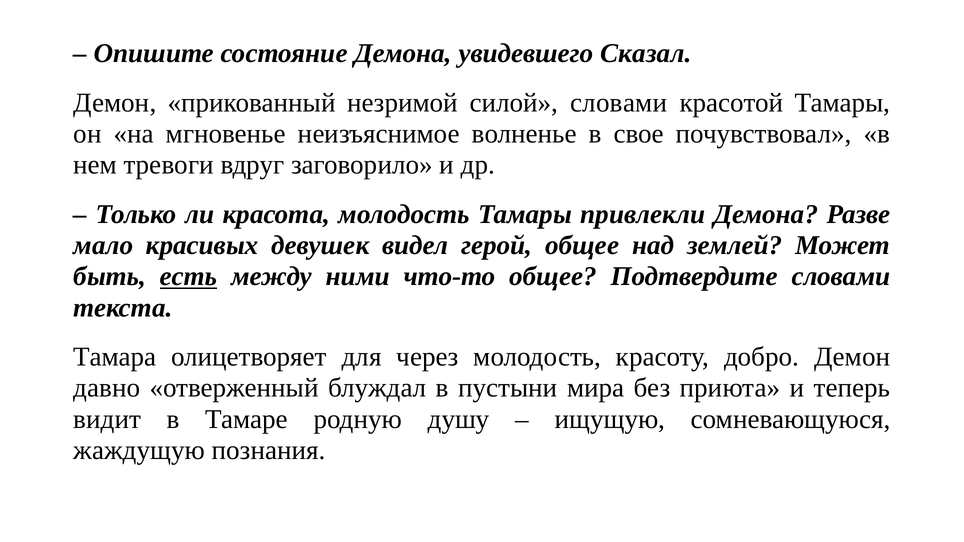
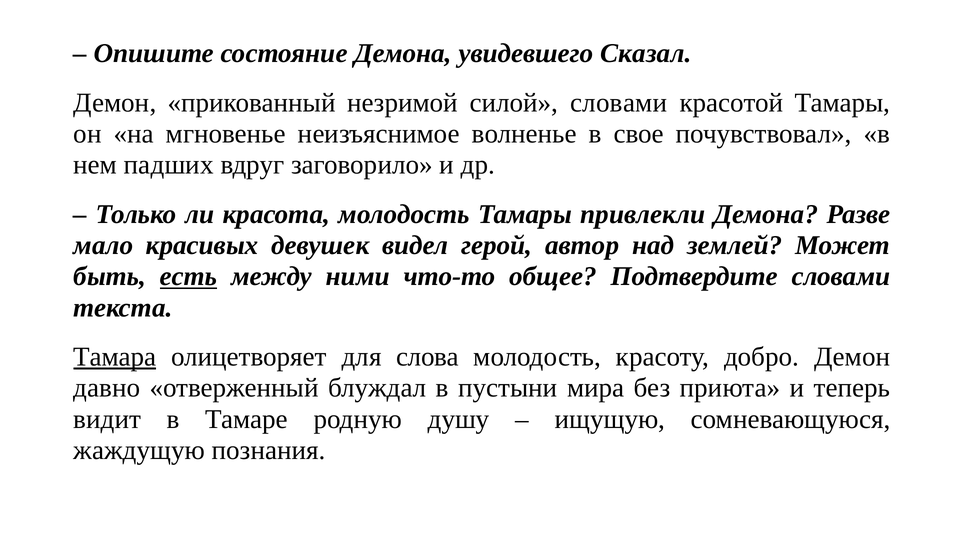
тревоги: тревоги -> падших
герой общее: общее -> автор
Тамара underline: none -> present
через: через -> слова
